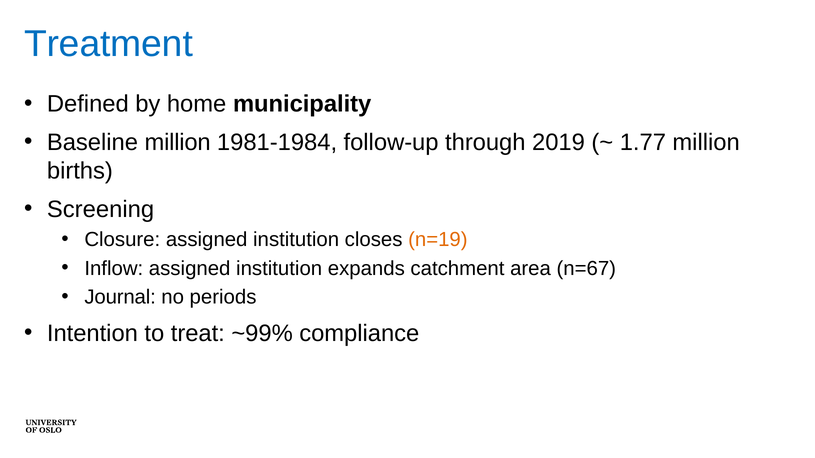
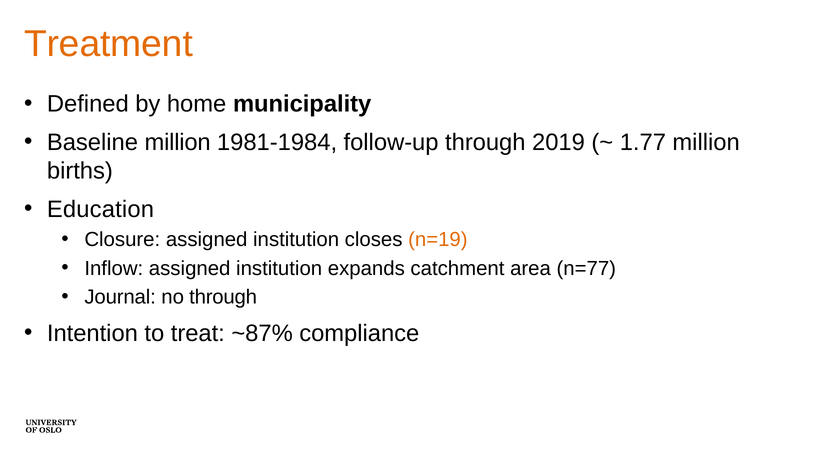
Treatment colour: blue -> orange
Screening: Screening -> Education
n=67: n=67 -> n=77
no periods: periods -> through
~99%: ~99% -> ~87%
